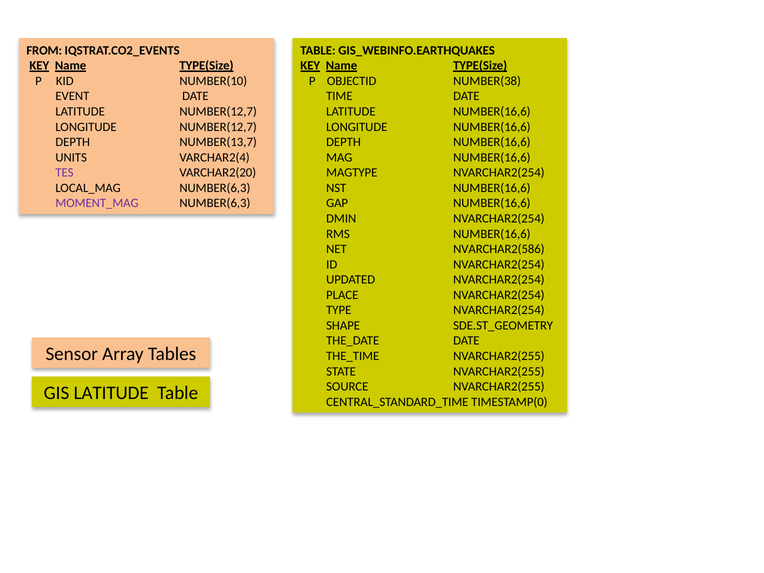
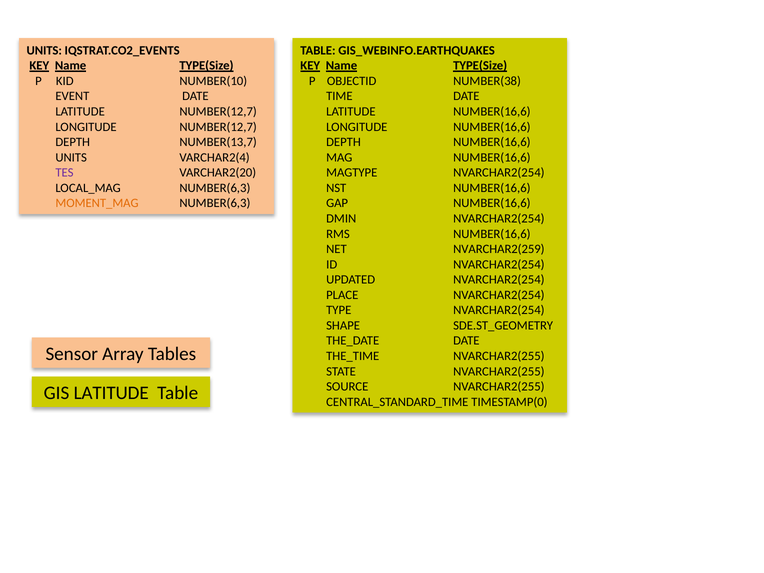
FROM at (44, 50): FROM -> UNITS
MOMENT_MAG colour: purple -> orange
NVARCHAR2(586: NVARCHAR2(586 -> NVARCHAR2(259
